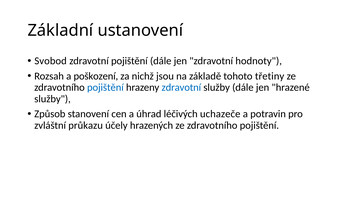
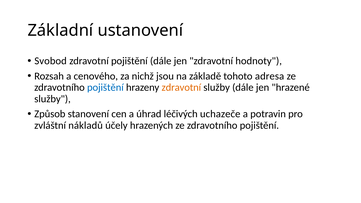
poškození: poškození -> cenového
třetiny: třetiny -> adresa
zdravotní at (181, 88) colour: blue -> orange
průkazu: průkazu -> nákladů
